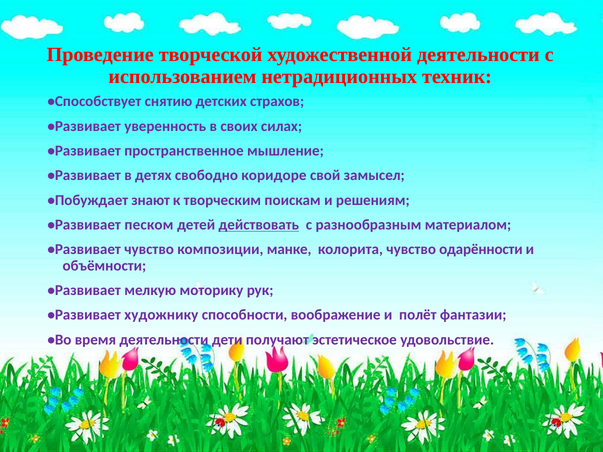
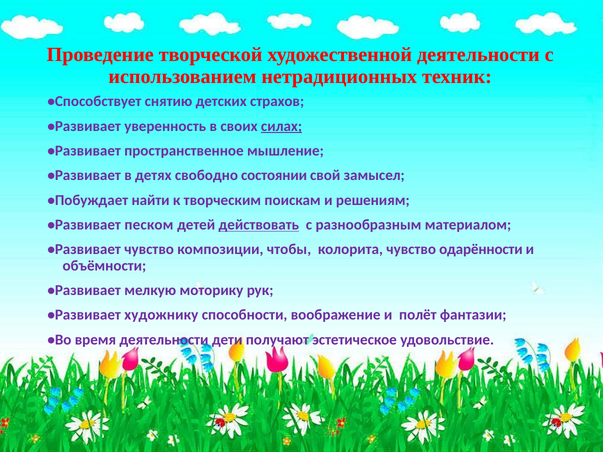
силах underline: none -> present
коридоре: коридоре -> состоянии
знают: знают -> найти
манке: манке -> чтобы
